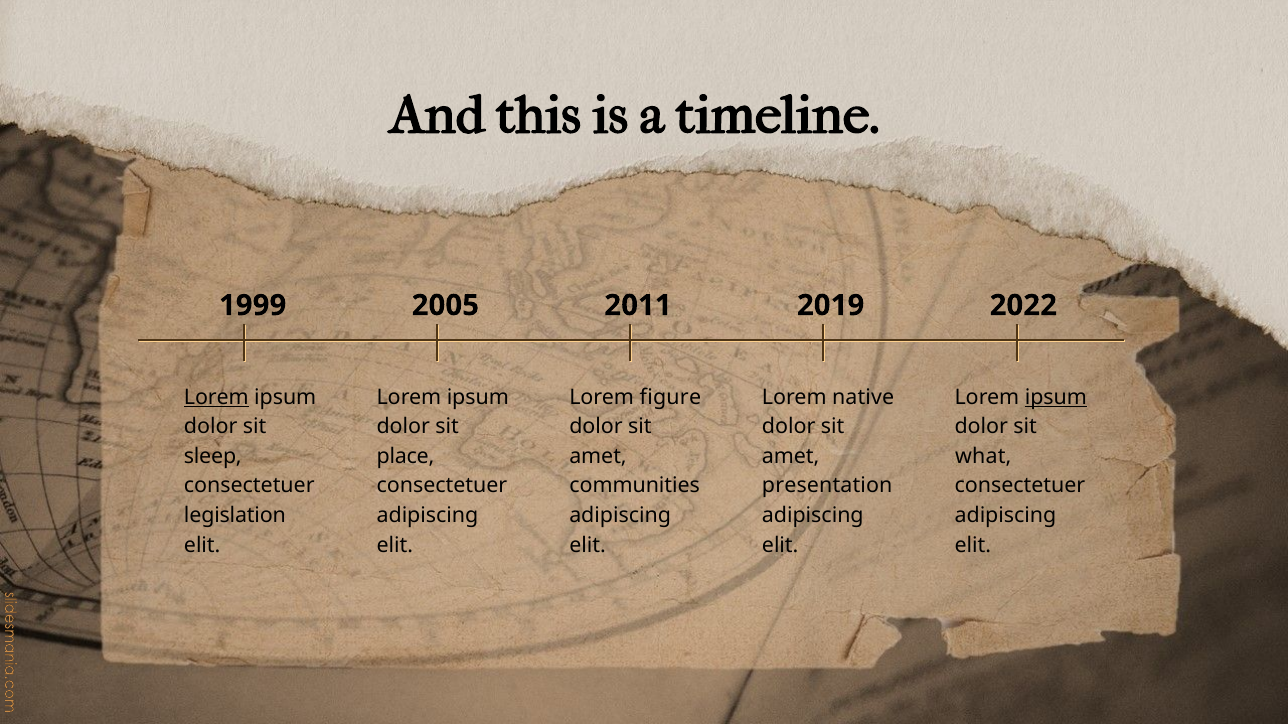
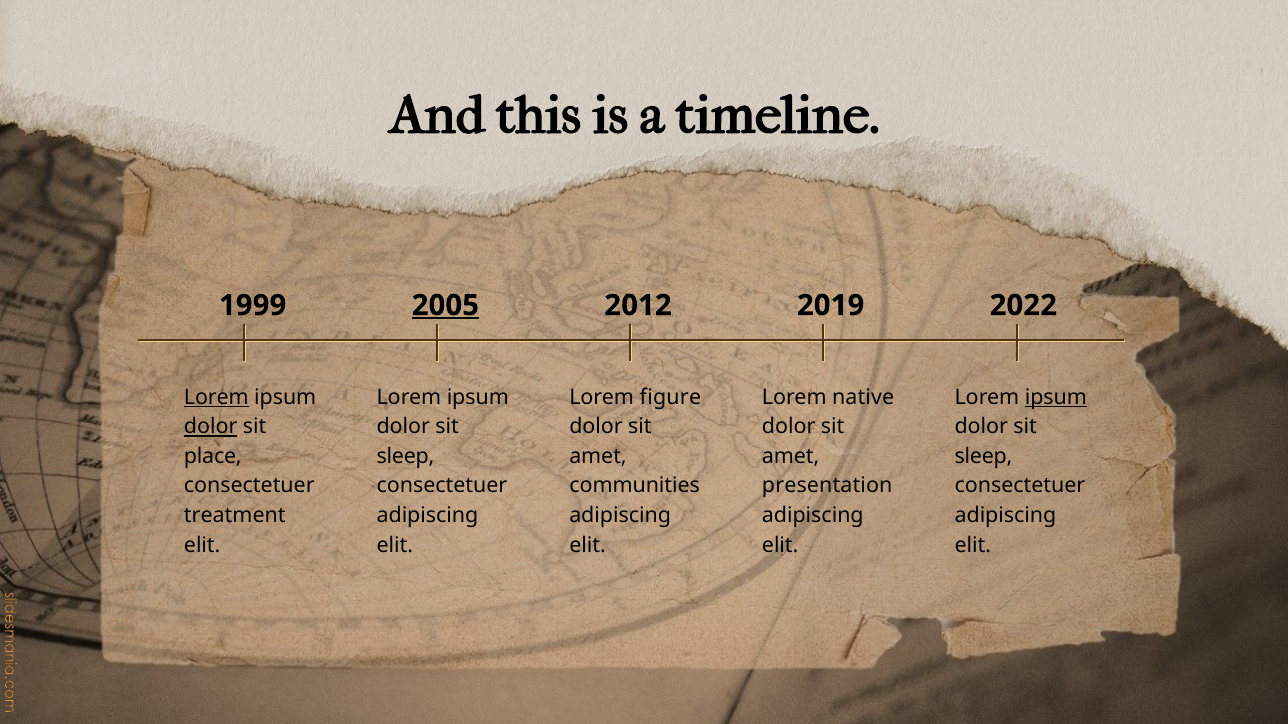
2005 underline: none -> present
2011: 2011 -> 2012
dolor at (211, 427) underline: none -> present
sleep: sleep -> place
place at (405, 457): place -> sleep
what at (983, 457): what -> sleep
legislation: legislation -> treatment
